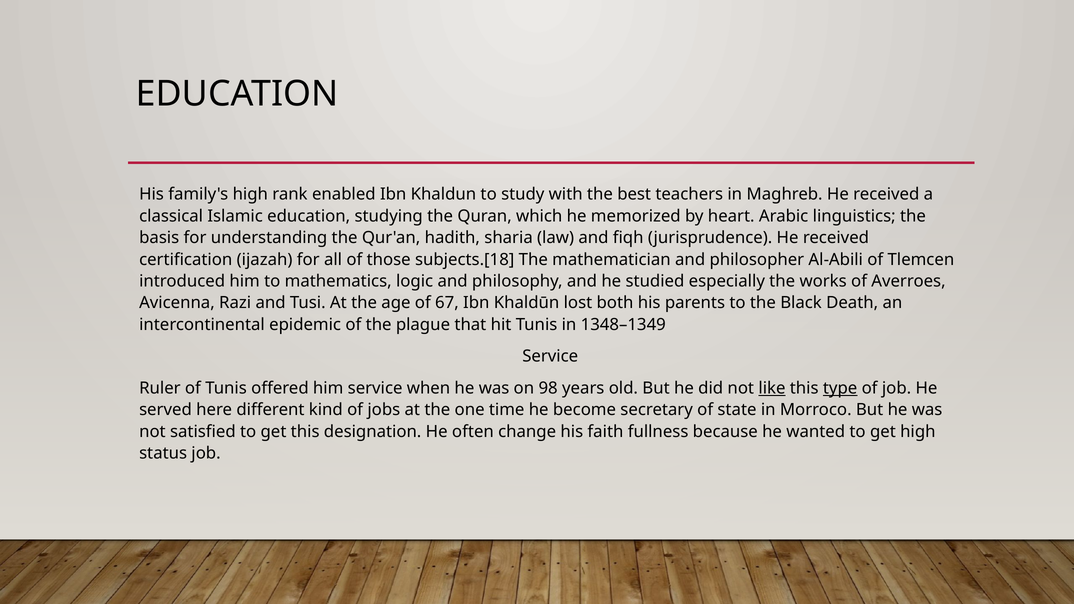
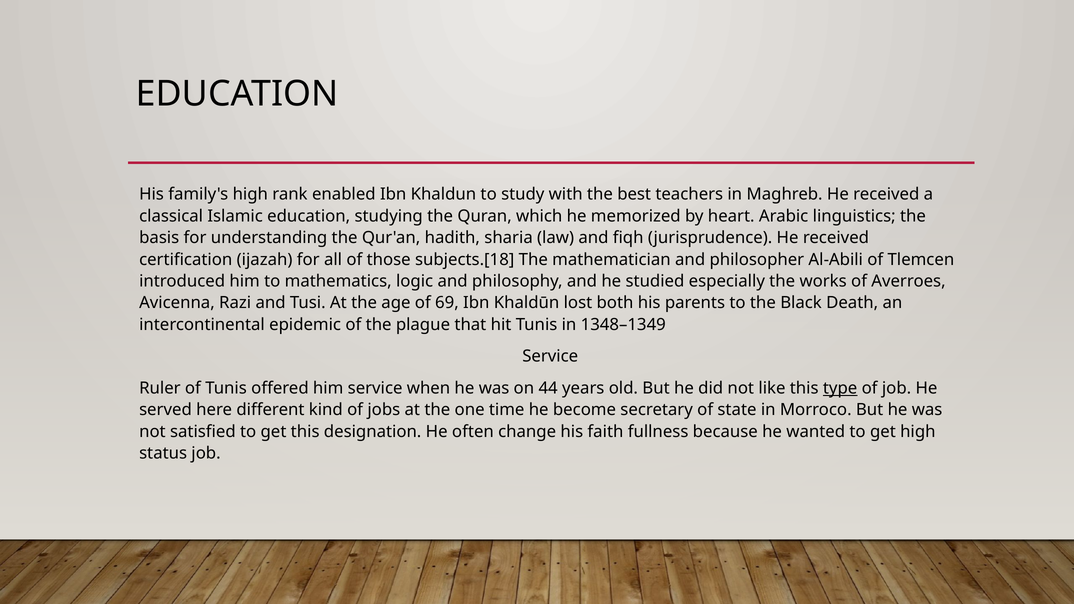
67: 67 -> 69
98: 98 -> 44
like underline: present -> none
